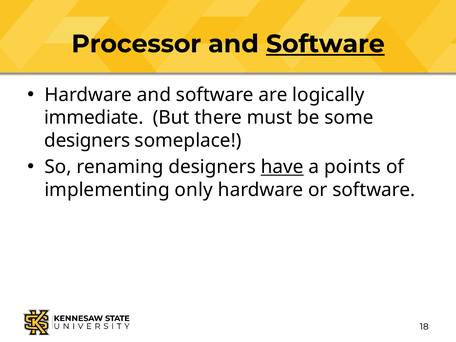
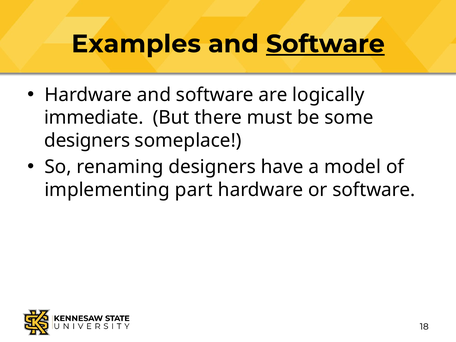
Processor: Processor -> Examples
have underline: present -> none
points: points -> model
only: only -> part
